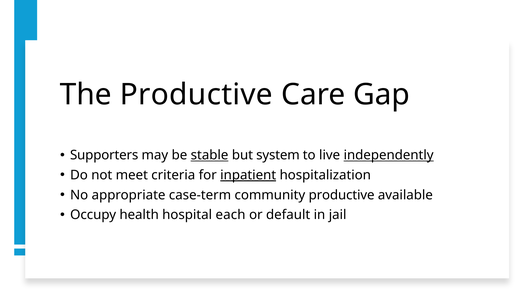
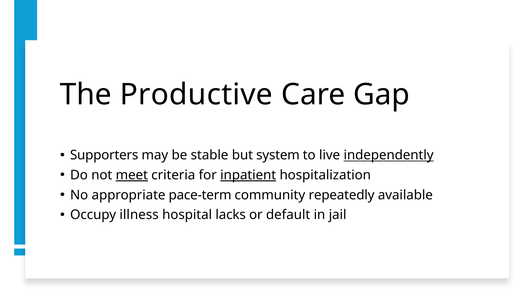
stable underline: present -> none
meet underline: none -> present
case-term: case-term -> pace-term
community productive: productive -> repeatedly
health: health -> illness
each: each -> lacks
